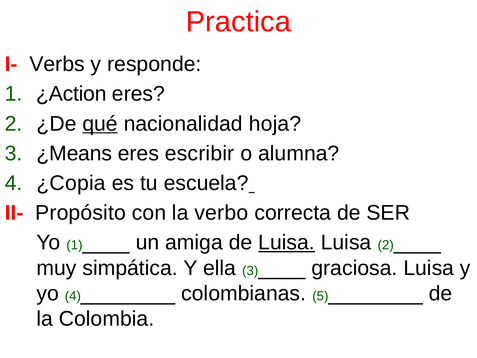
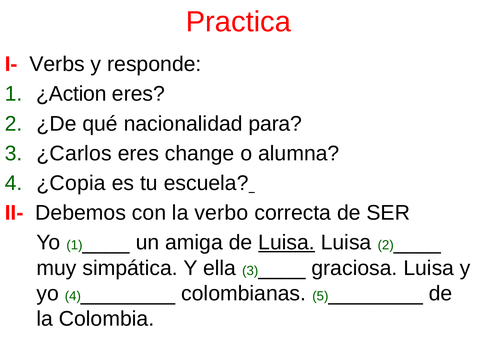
qué underline: present -> none
hoja: hoja -> para
¿Means: ¿Means -> ¿Carlos
escribir: escribir -> change
Propósito: Propósito -> Debemos
